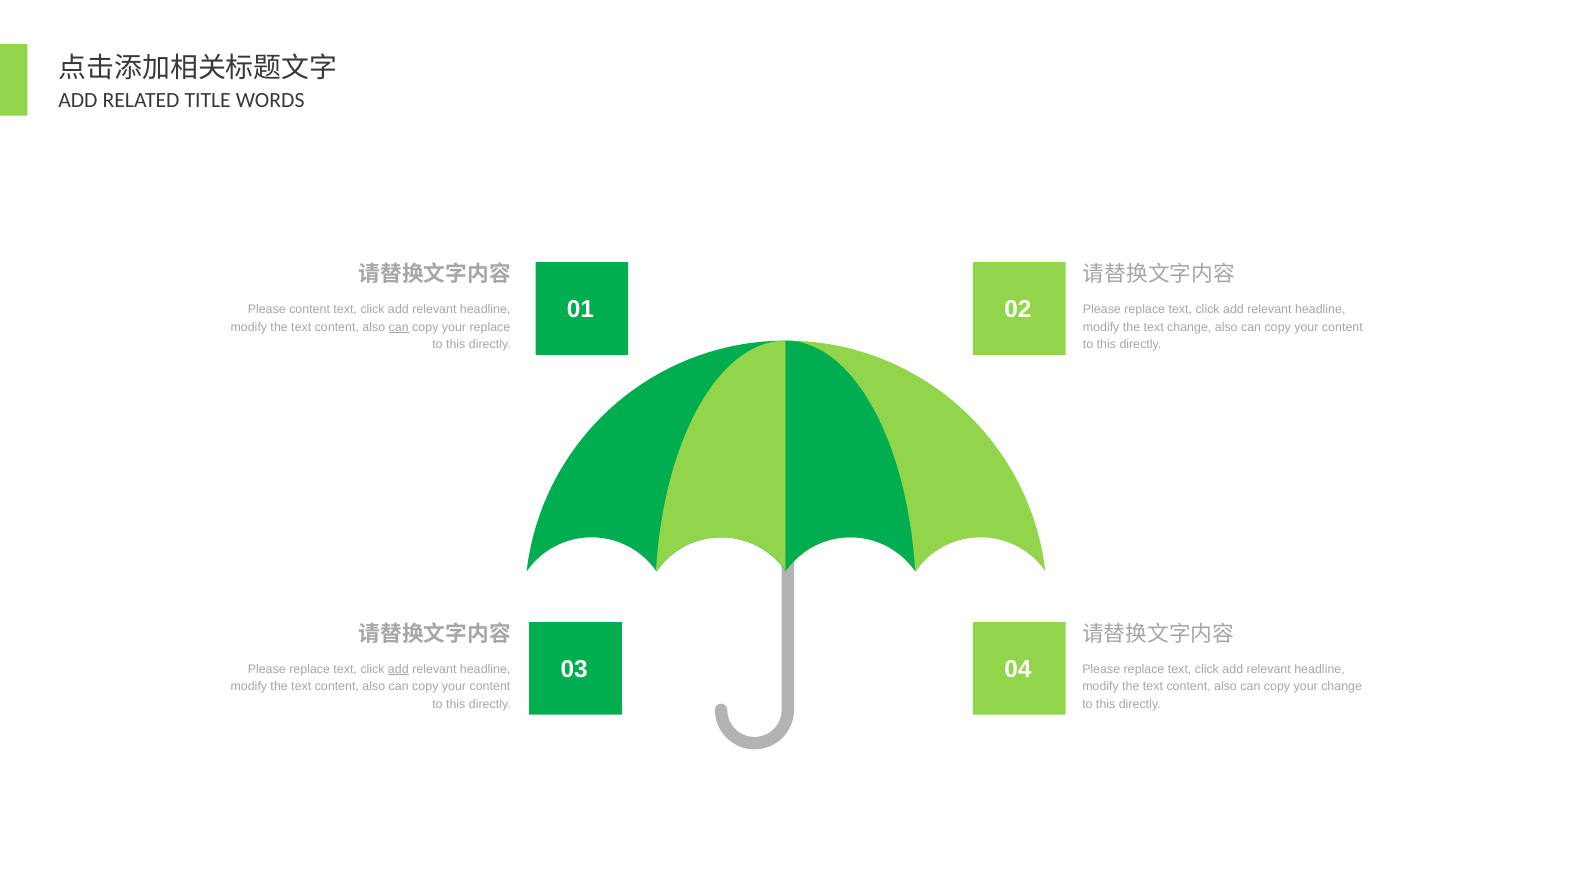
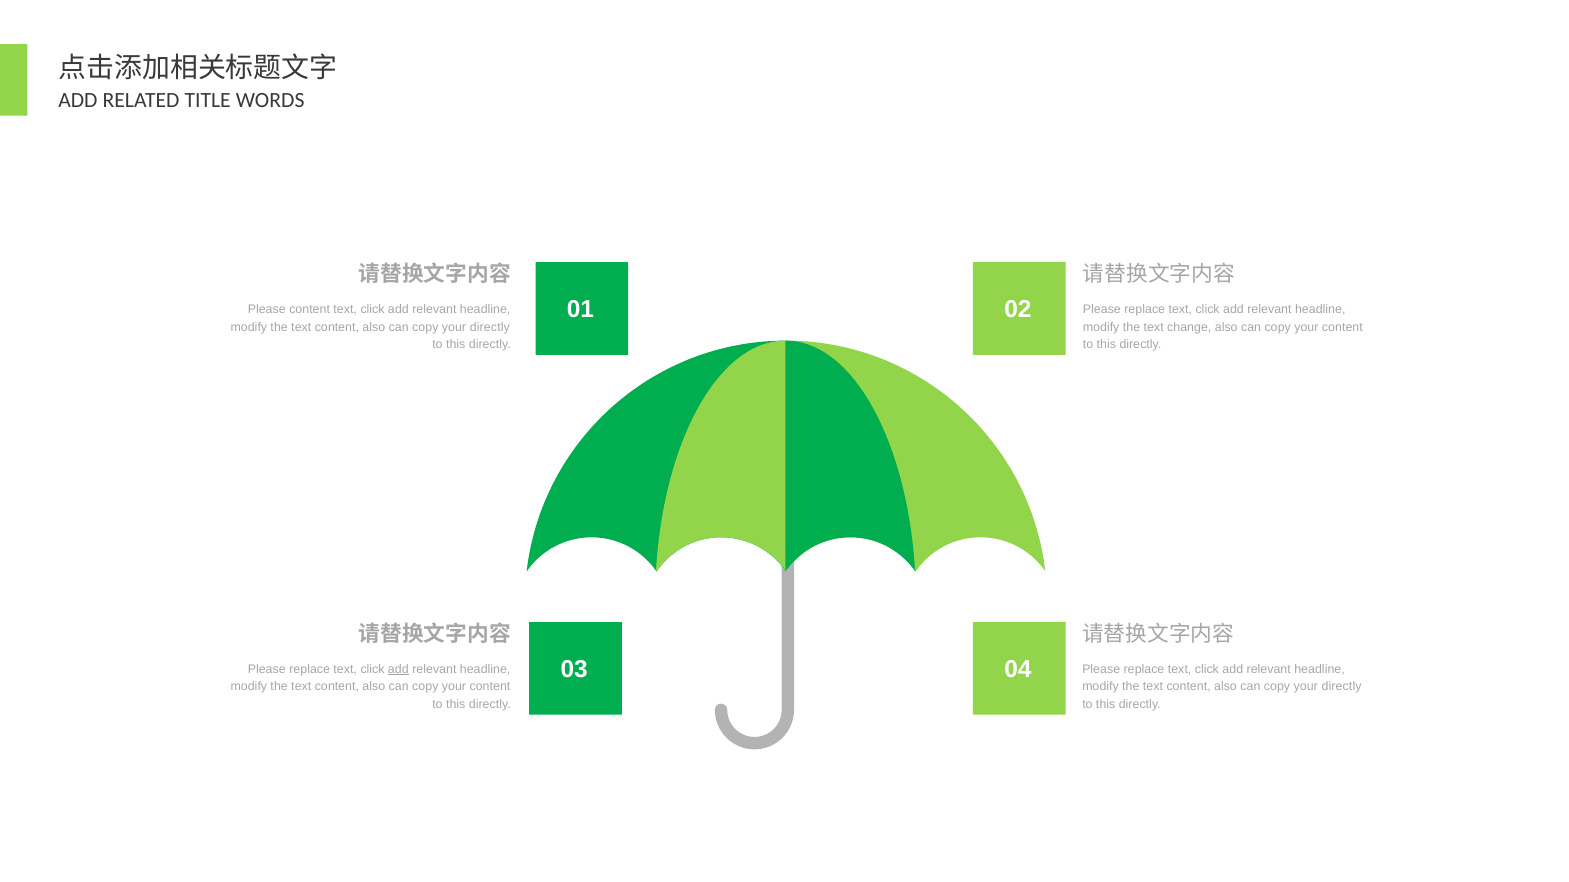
can at (399, 327) underline: present -> none
replace at (490, 327): replace -> directly
change at (1342, 687): change -> directly
